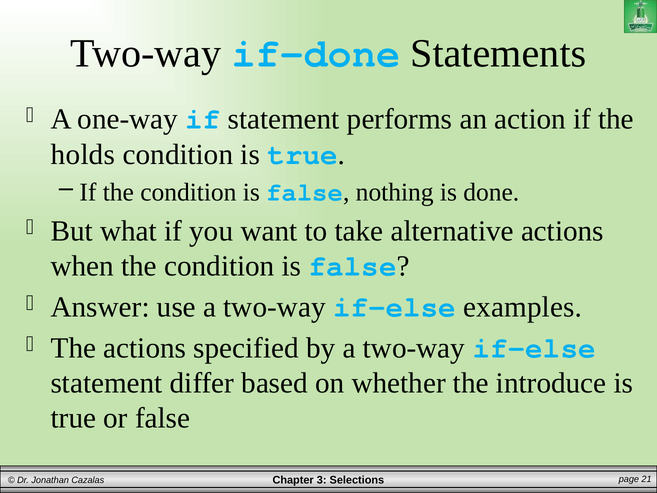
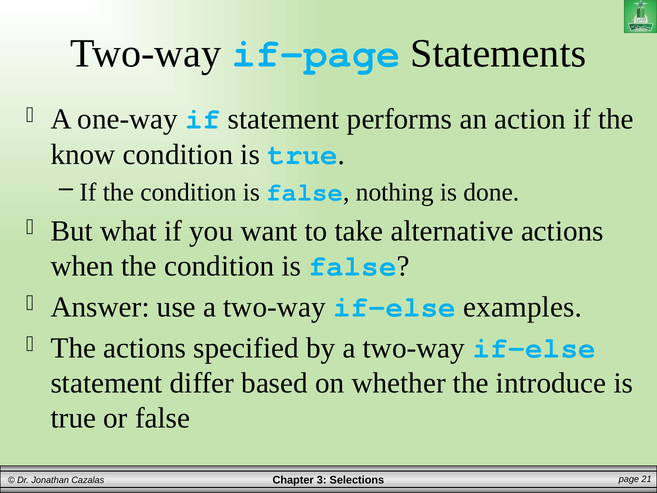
if-done: if-done -> if-page
holds: holds -> know
